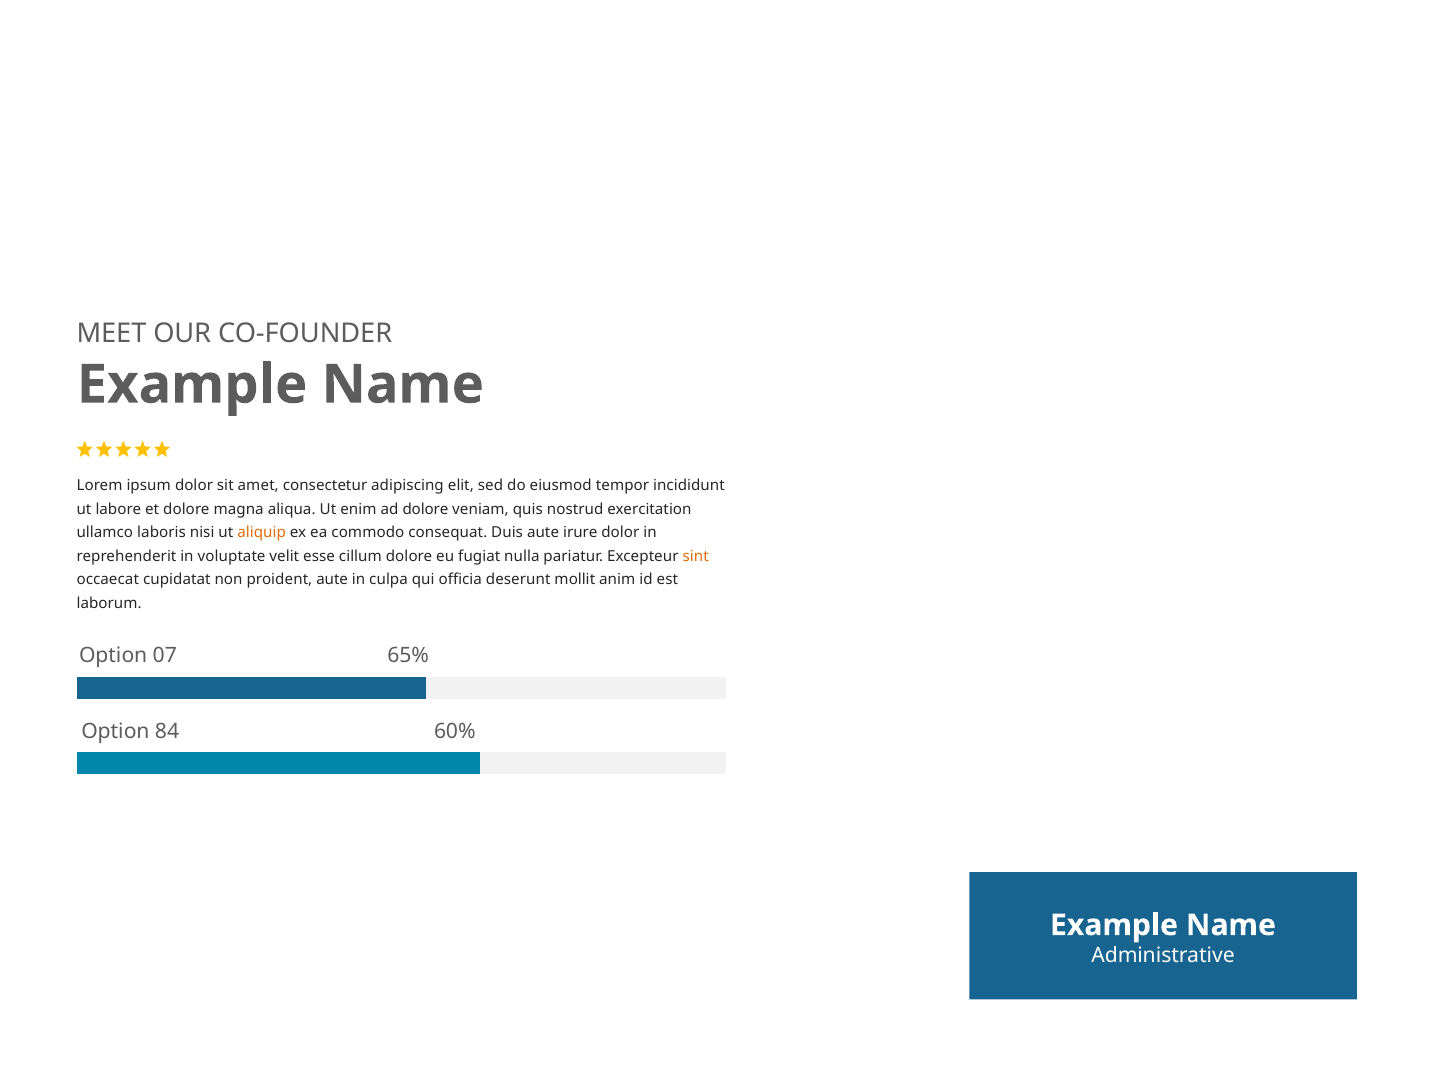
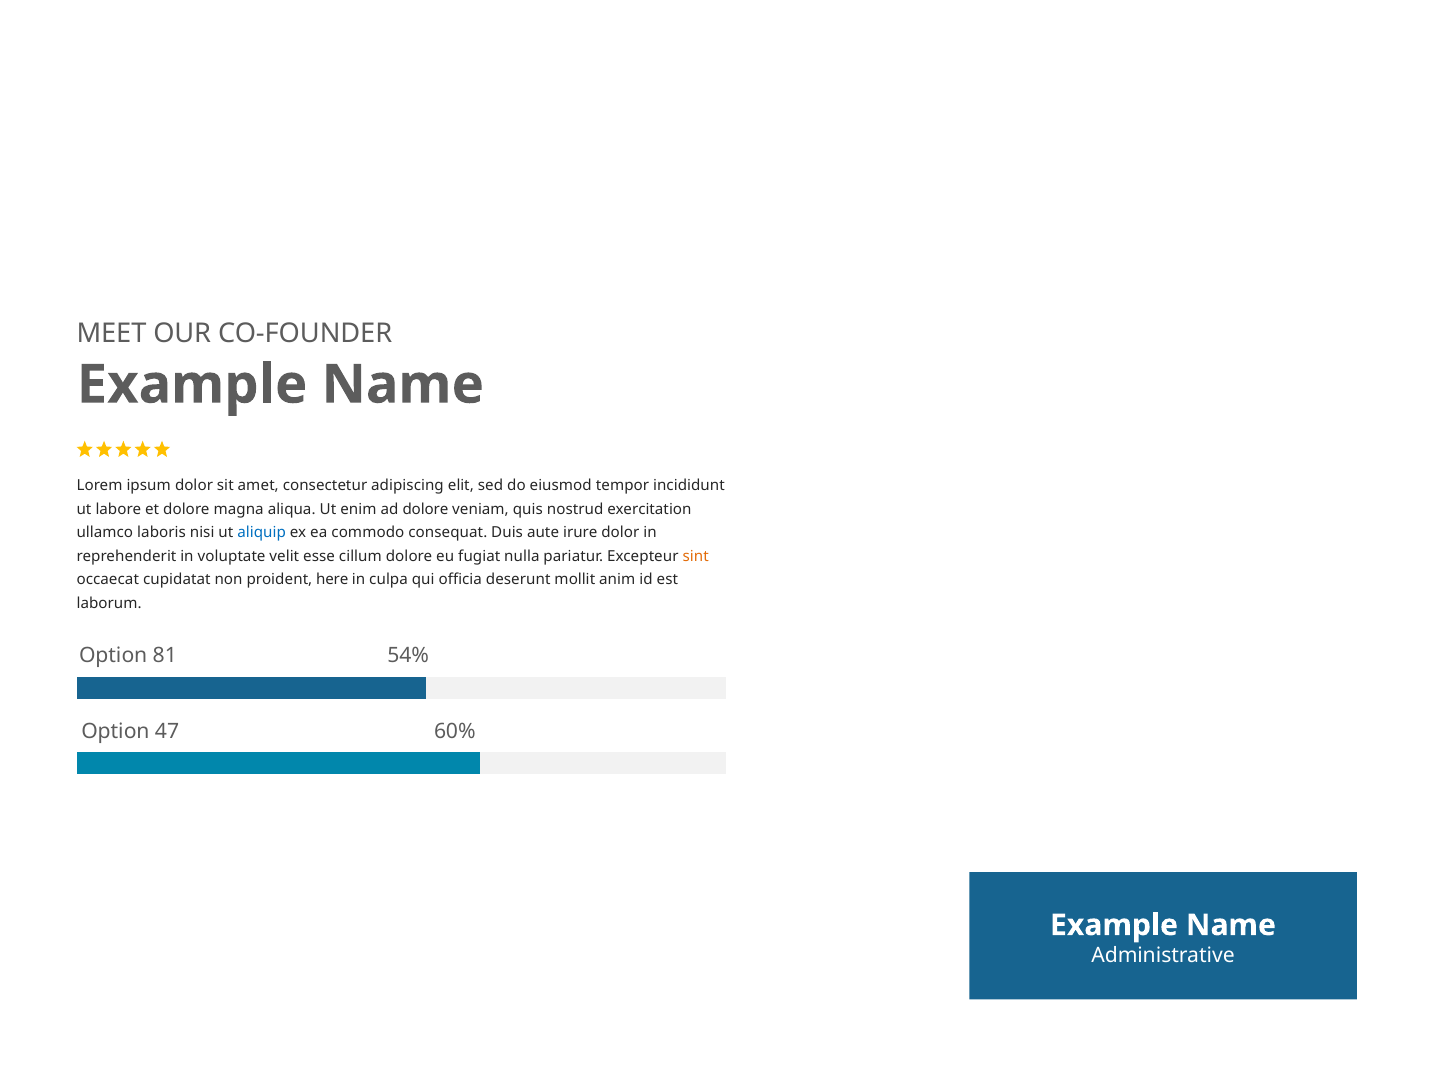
aliquip colour: orange -> blue
proident aute: aute -> here
07: 07 -> 81
65%: 65% -> 54%
84: 84 -> 47
